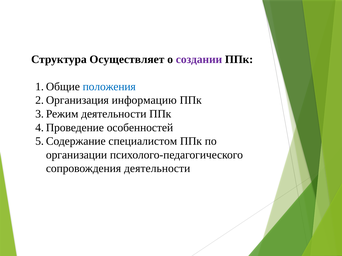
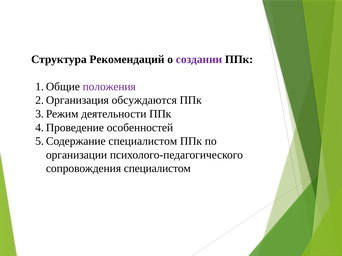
Осуществляет: Осуществляет -> Рекомендаций
положения colour: blue -> purple
информацию: информацию -> обсуждаются
сопровождения деятельности: деятельности -> специалистом
